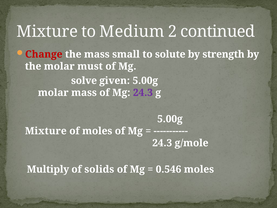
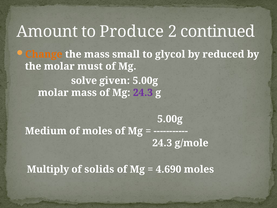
Mixture at (47, 32): Mixture -> Amount
Medium: Medium -> Produce
Change colour: red -> orange
solute: solute -> glycol
strength: strength -> reduced
Mixture at (46, 131): Mixture -> Medium
0.546: 0.546 -> 4.690
